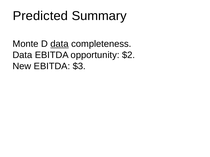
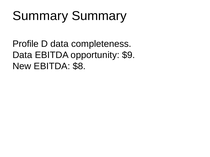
Predicted at (40, 16): Predicted -> Summary
Monte: Monte -> Profile
data at (60, 44) underline: present -> none
$2: $2 -> $9
$3: $3 -> $8
